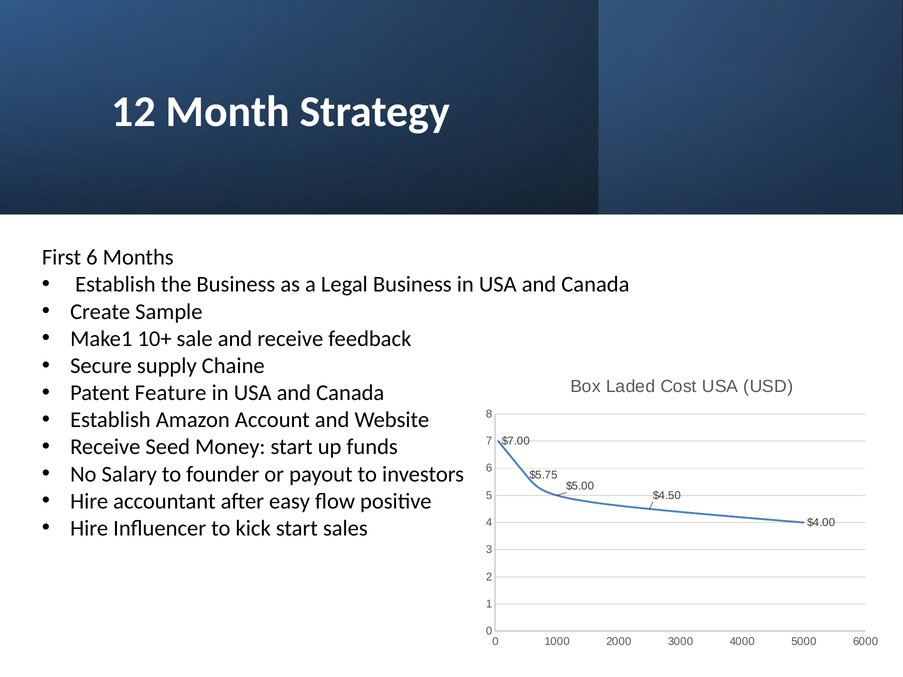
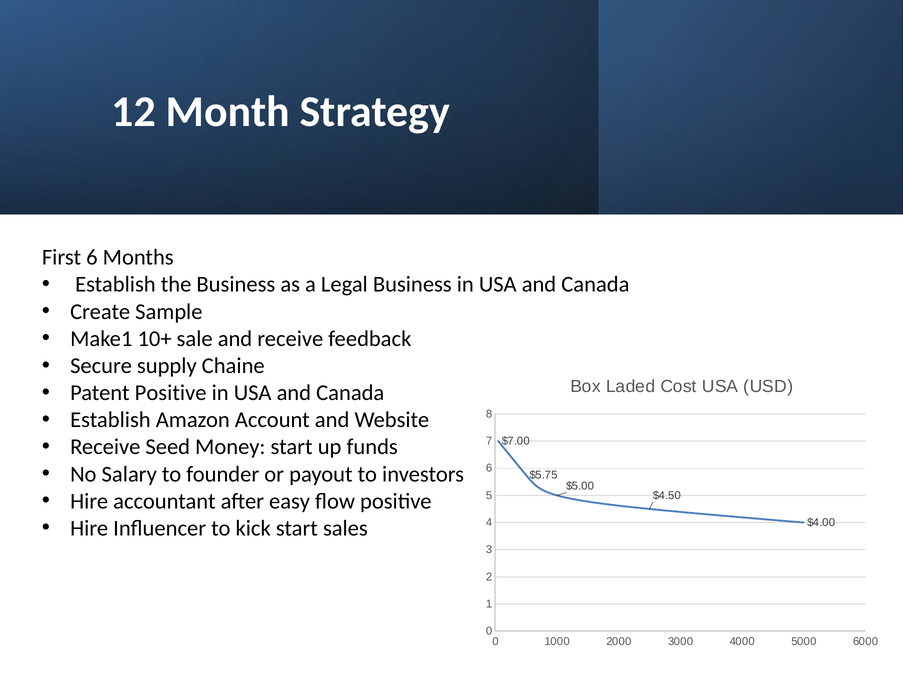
Patent Feature: Feature -> Positive
